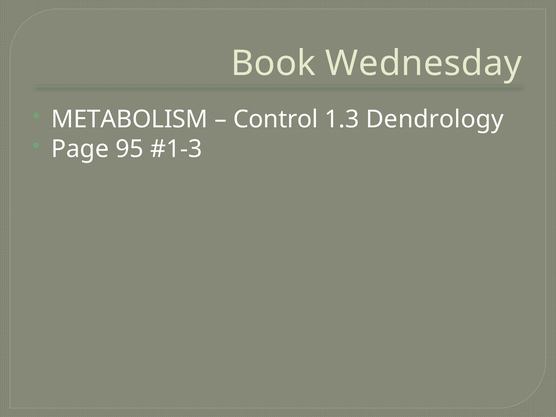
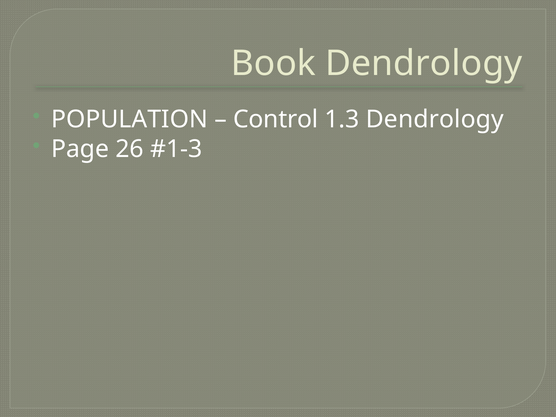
Book Wednesday: Wednesday -> Dendrology
METABOLISM: METABOLISM -> POPULATION
95: 95 -> 26
